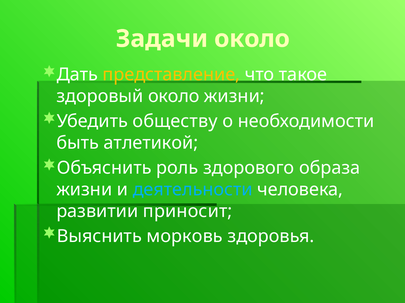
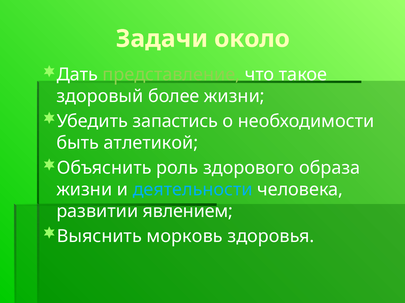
представление colour: yellow -> light green
здоровый около: около -> более
обществу: обществу -> запастись
приносит: приносит -> явлением
